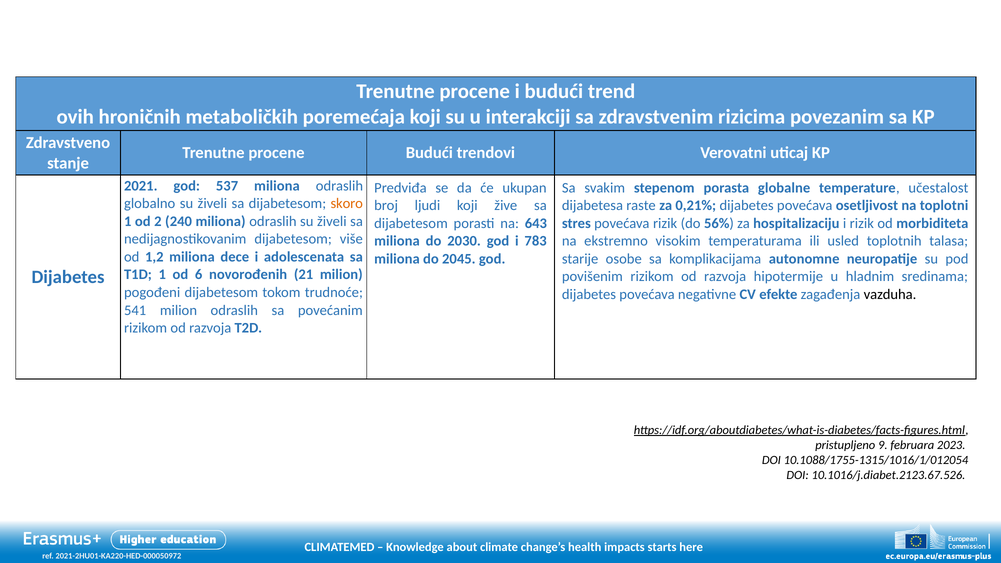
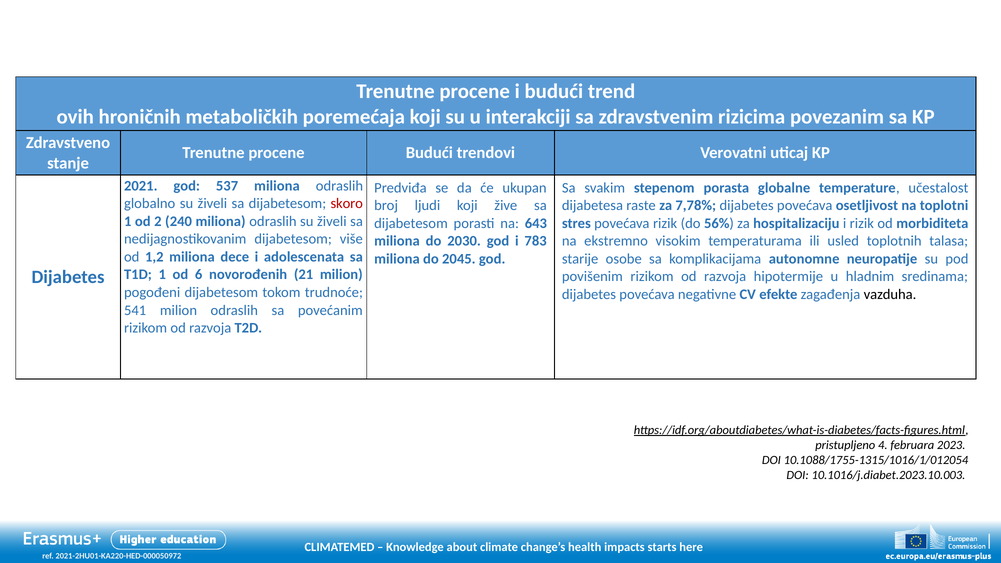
skoro colour: orange -> red
0,21%: 0,21% -> 7,78%
9: 9 -> 4
10.1016/j.diabet.2123.67.526: 10.1016/j.diabet.2123.67.526 -> 10.1016/j.diabet.2023.10.003
